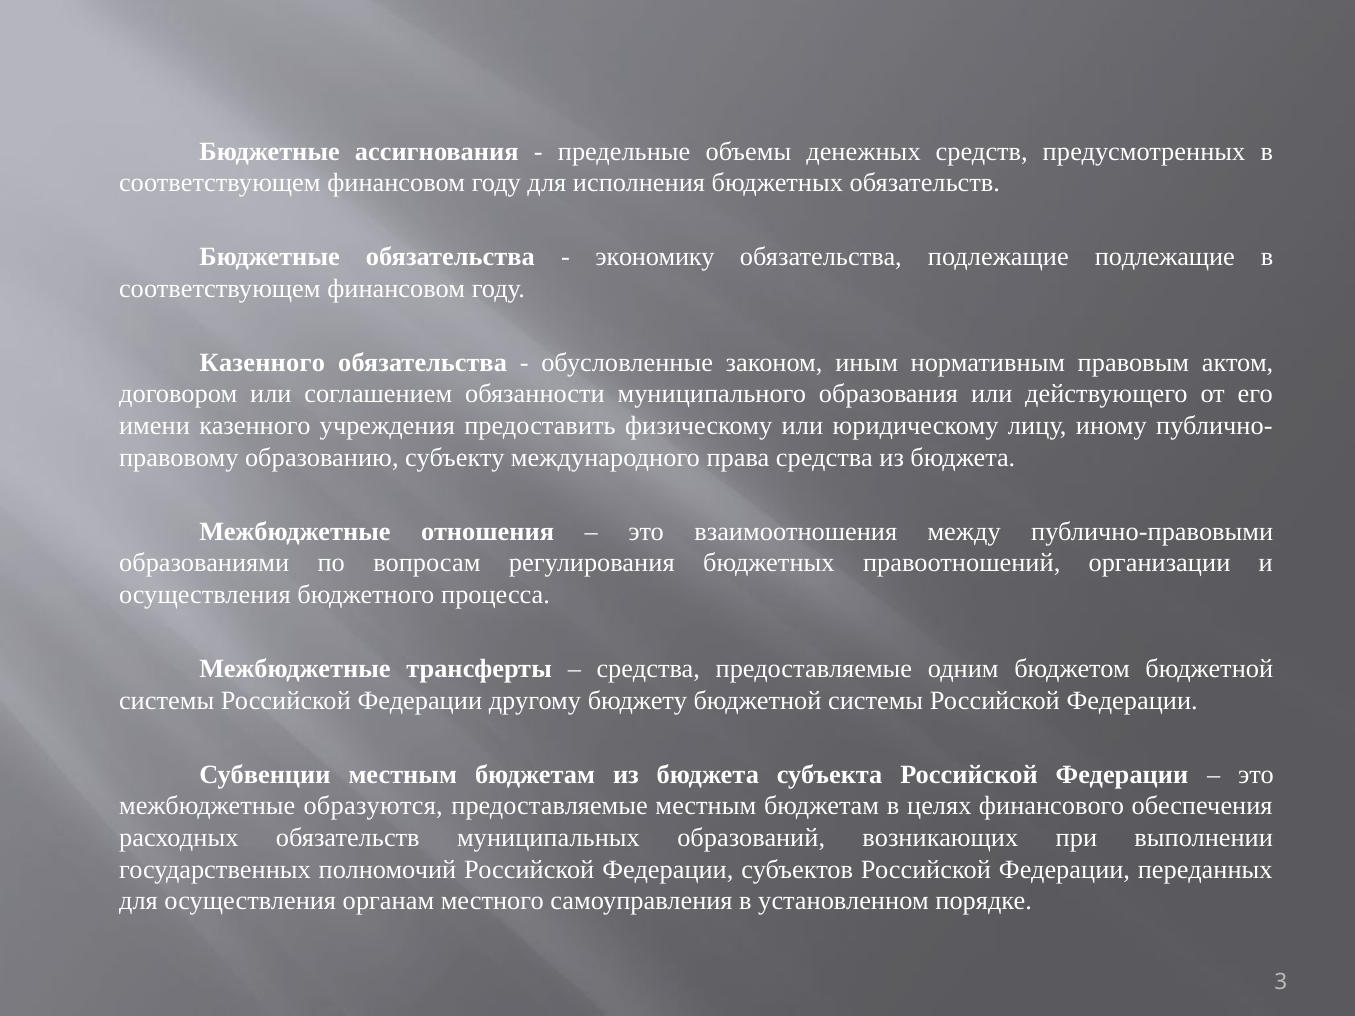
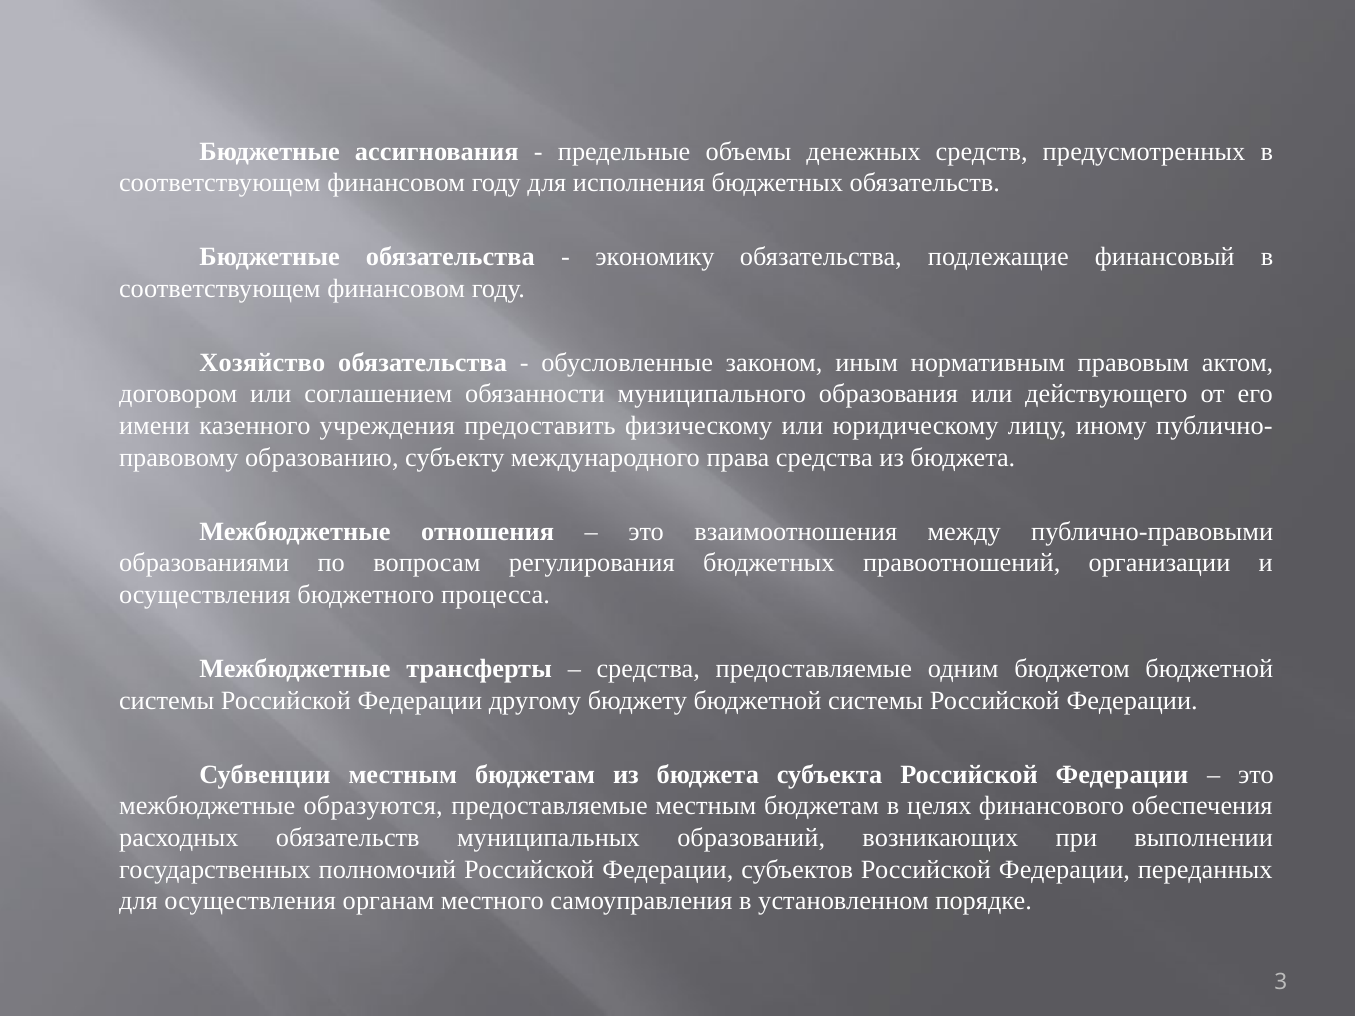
подлежащие подлежащие: подлежащие -> финансовый
Казенного at (262, 363): Казенного -> Хозяйство
